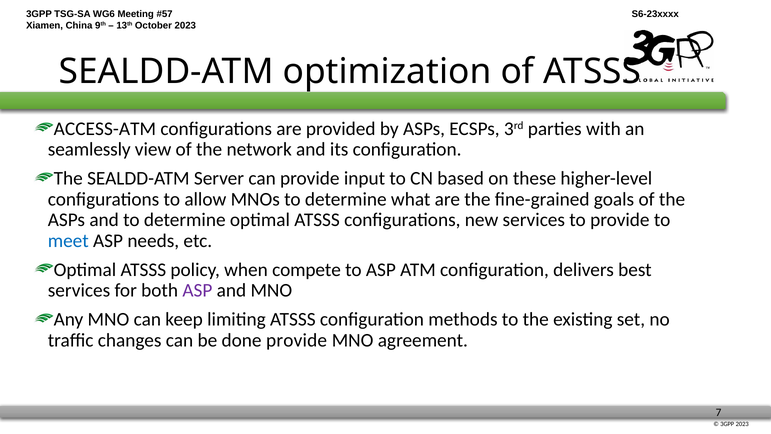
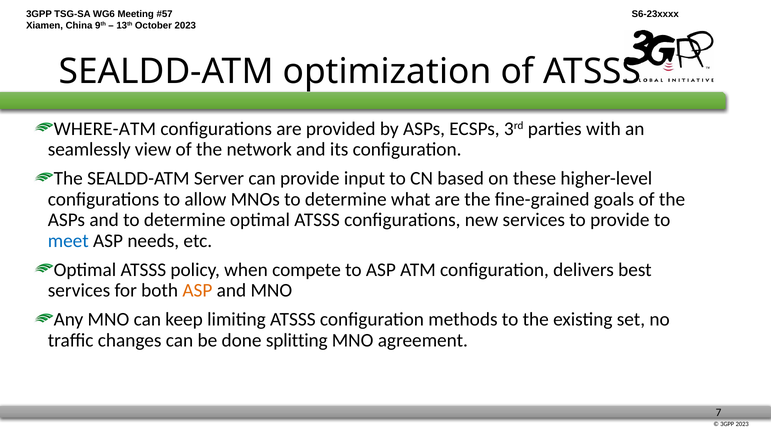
ACCESS-ATM: ACCESS-ATM -> WHERE-ATM
ASP at (197, 290) colour: purple -> orange
done provide: provide -> splitting
